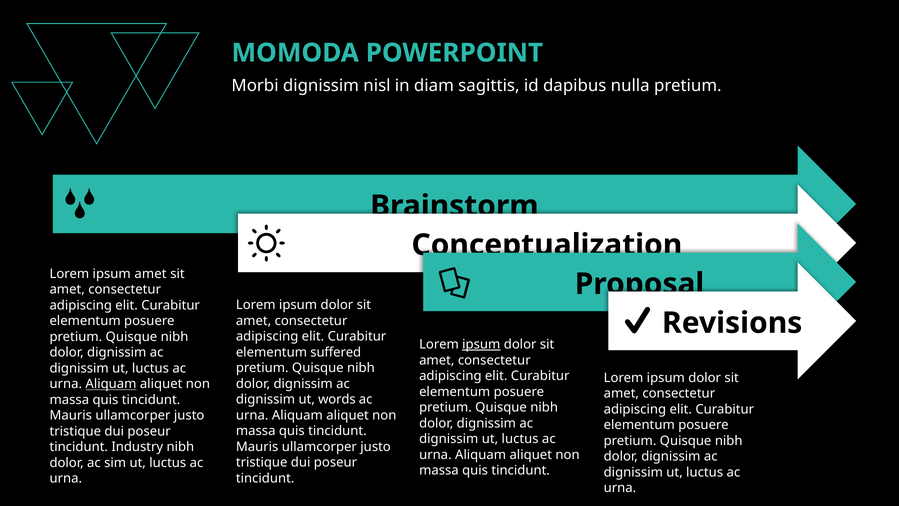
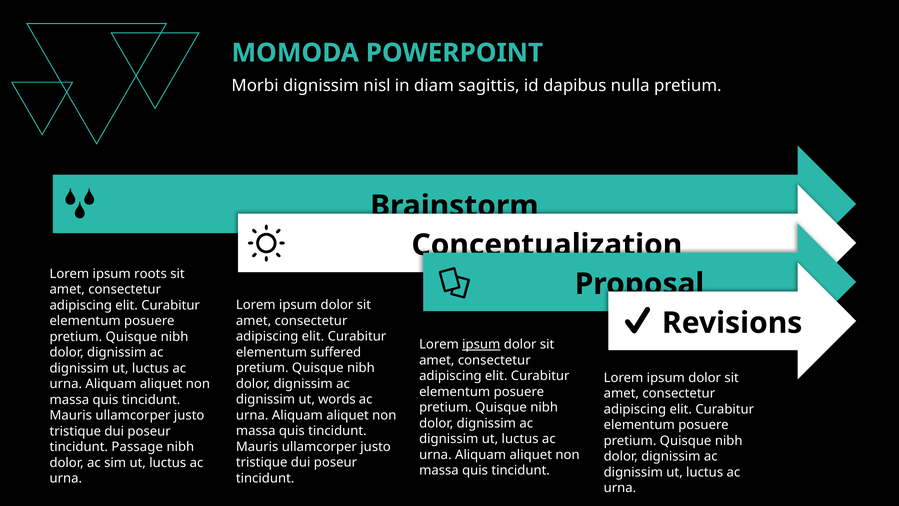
ipsum amet: amet -> roots
Aliquam at (111, 384) underline: present -> none
Industry: Industry -> Passage
